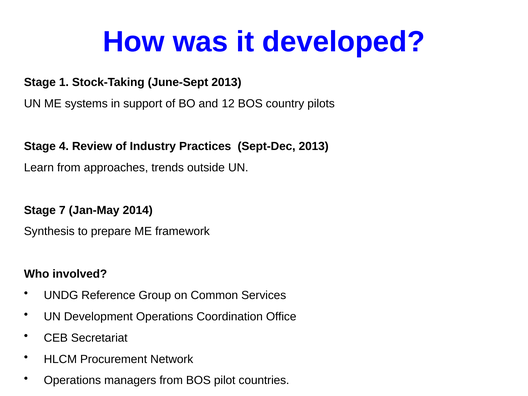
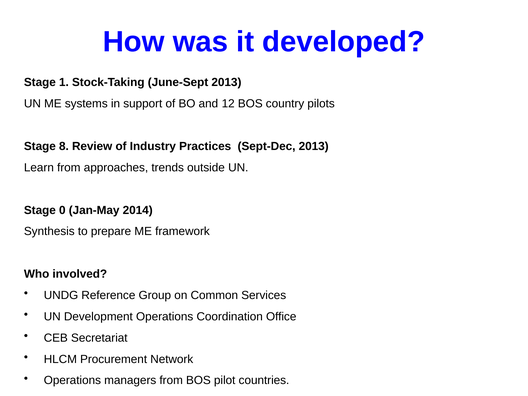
4: 4 -> 8
7: 7 -> 0
